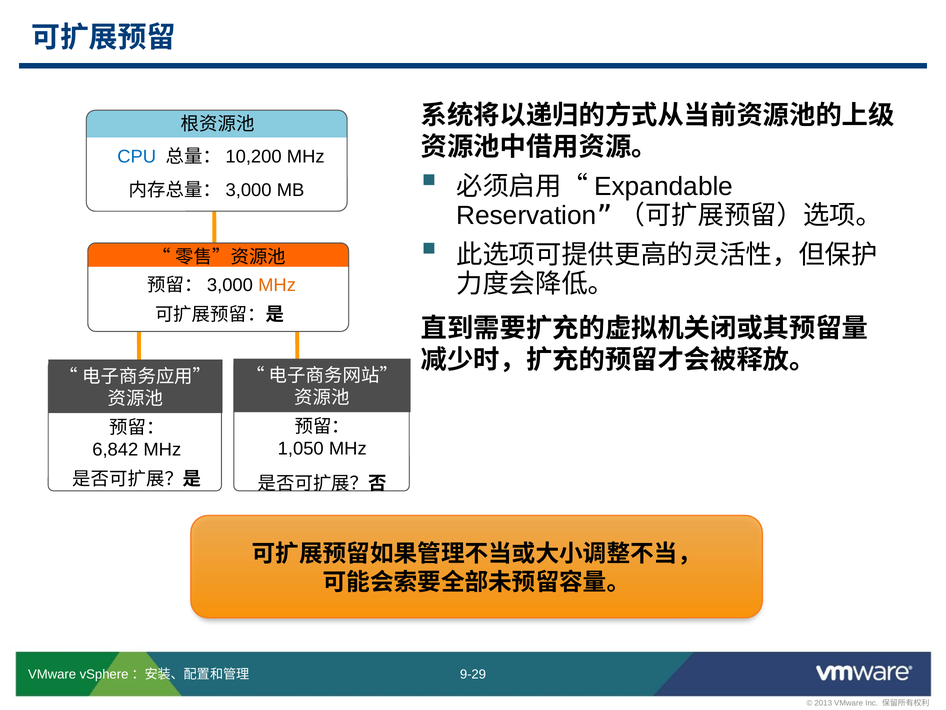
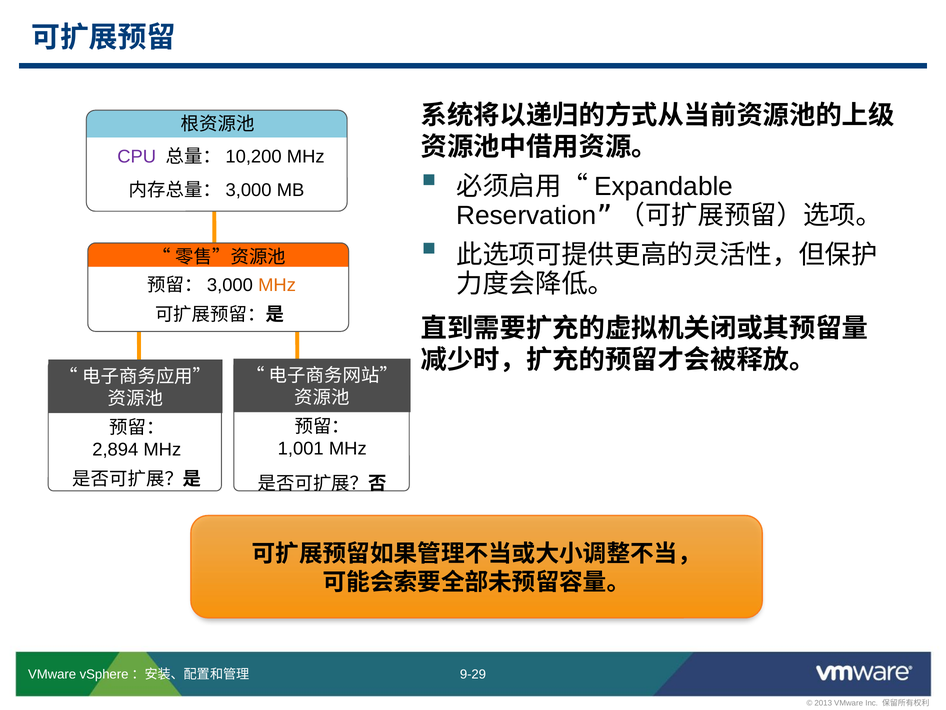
CPU colour: blue -> purple
1,050: 1,050 -> 1,001
6,842: 6,842 -> 2,894
